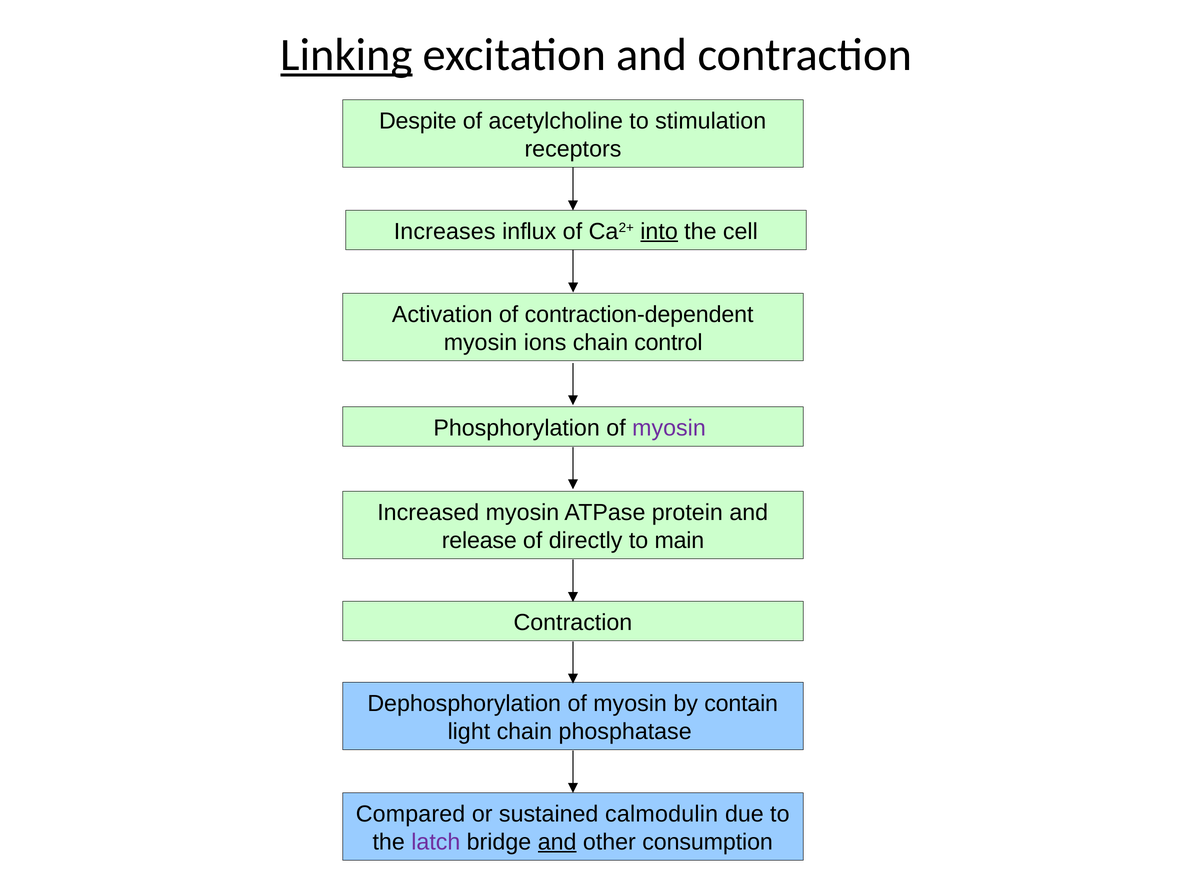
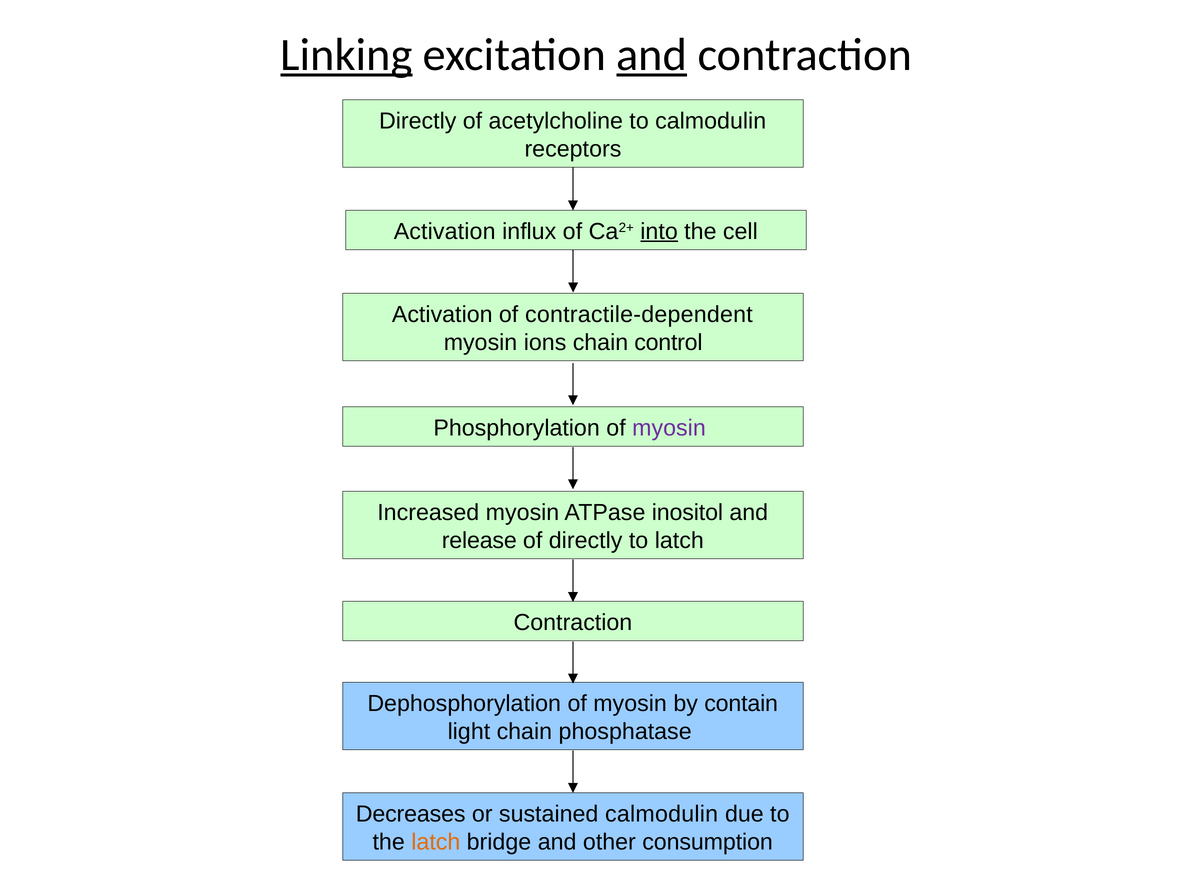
and at (652, 55) underline: none -> present
Despite at (418, 121): Despite -> Directly
to stimulation: stimulation -> calmodulin
Increases at (445, 231): Increases -> Activation
contraction-dependent: contraction-dependent -> contractile-dependent
protein: protein -> inositol
to main: main -> latch
Compared: Compared -> Decreases
latch at (436, 842) colour: purple -> orange
and at (557, 842) underline: present -> none
